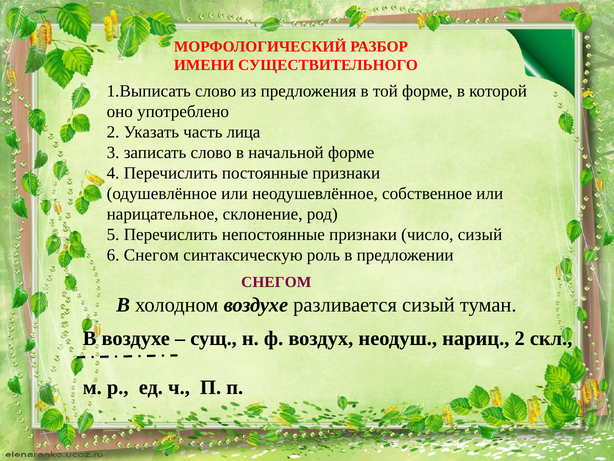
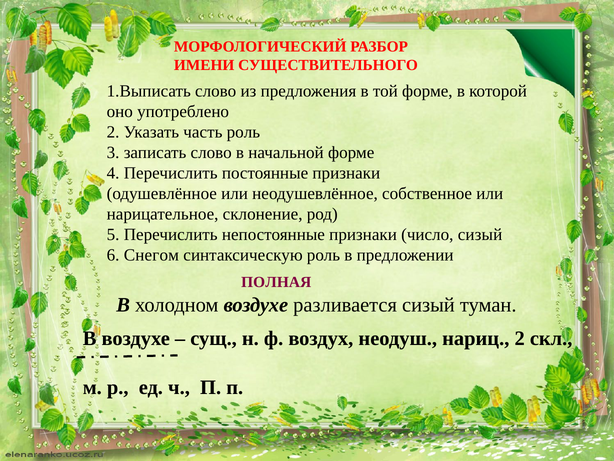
часть лица: лица -> роль
СНЕГОМ at (276, 282): СНЕГОМ -> ПОЛНАЯ
